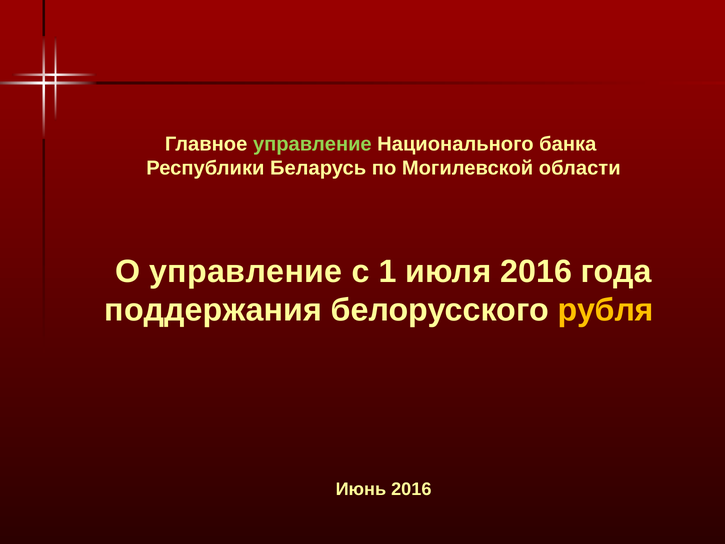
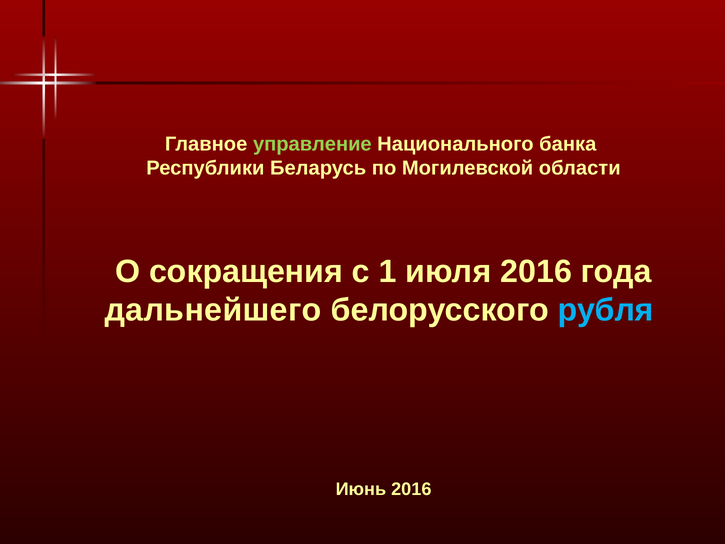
О управление: управление -> сокращения
поддержания: поддержания -> дальнейшего
рубля colour: yellow -> light blue
